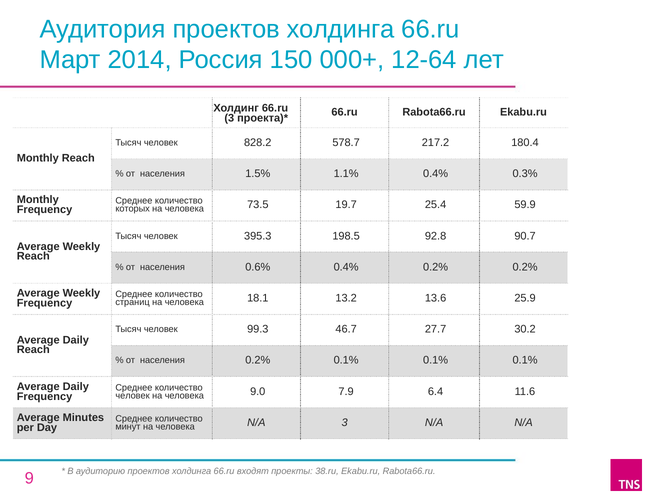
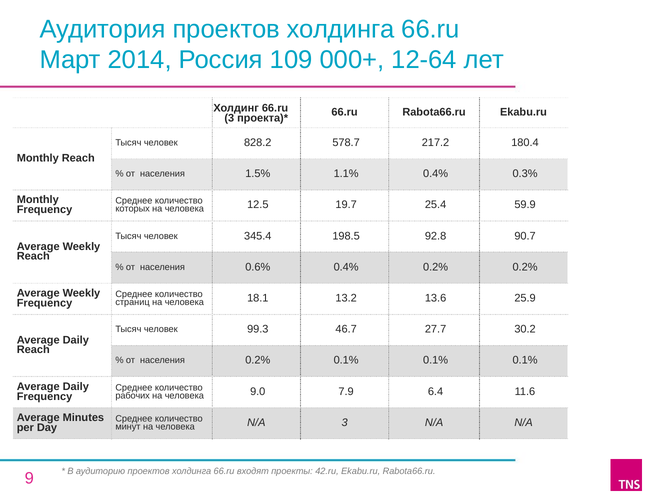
150: 150 -> 109
73.5: 73.5 -> 12.5
395.3: 395.3 -> 345.4
человек at (133, 396): человек -> рабочих
38.ru: 38.ru -> 42.ru
